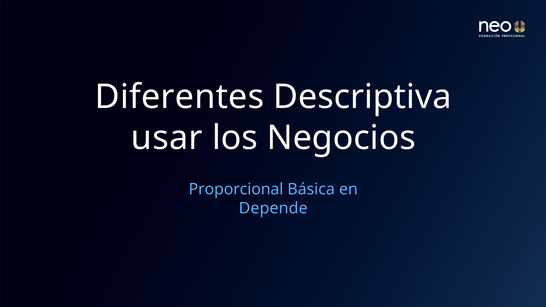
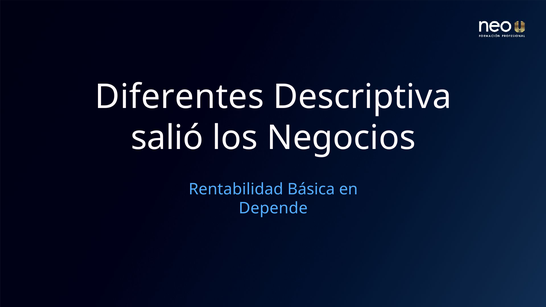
usar: usar -> salió
Proporcional: Proporcional -> Rentabilidad
